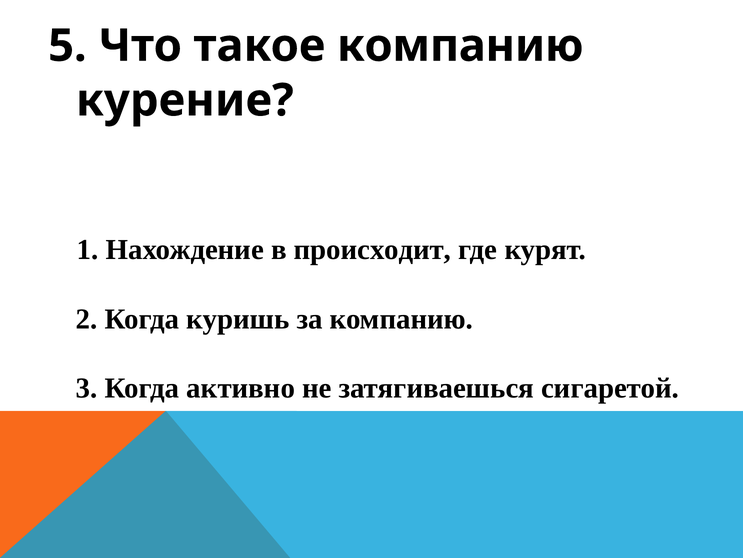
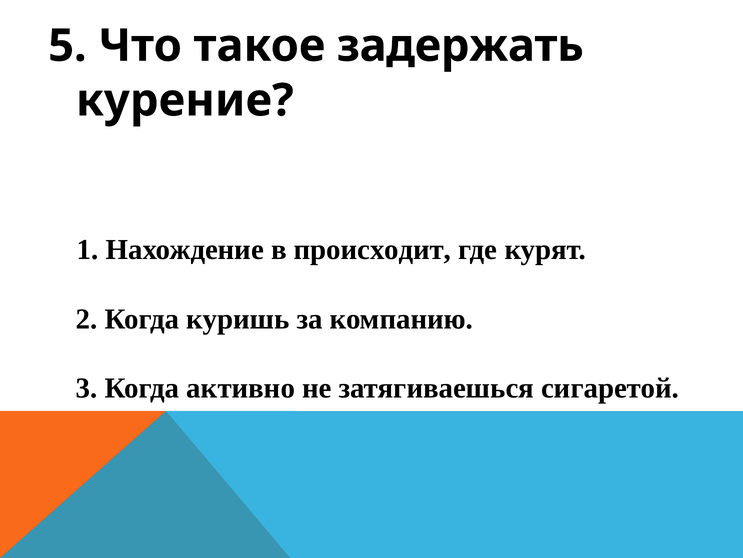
такое компанию: компанию -> задержать
